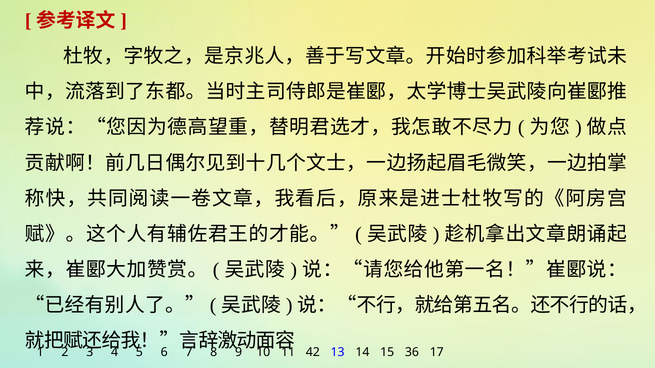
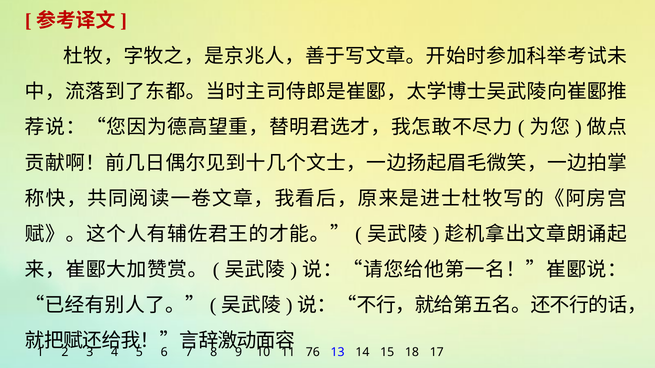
42: 42 -> 76
36: 36 -> 18
